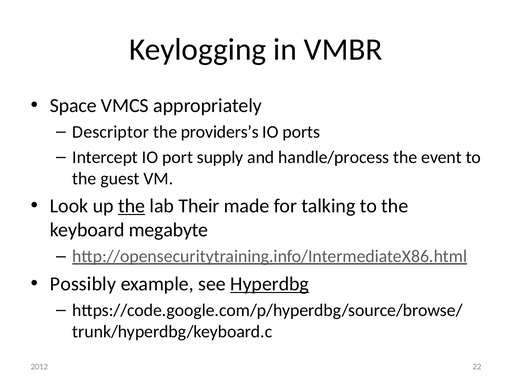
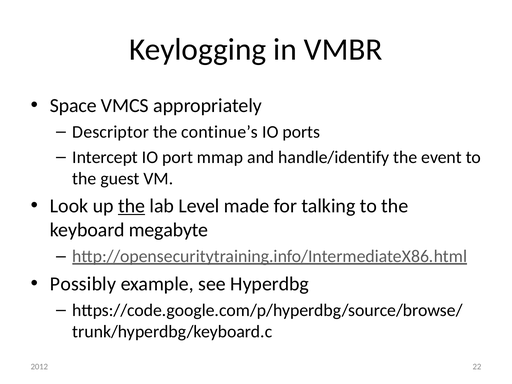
providers’s: providers’s -> continue’s
supply: supply -> mmap
handle/process: handle/process -> handle/identify
Their: Their -> Level
Hyperdbg underline: present -> none
